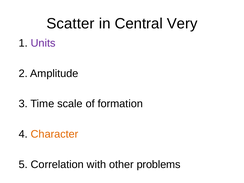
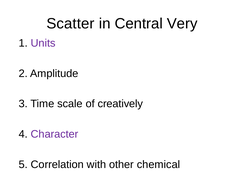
formation: formation -> creatively
Character colour: orange -> purple
problems: problems -> chemical
